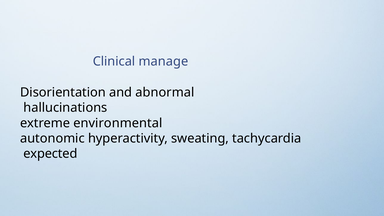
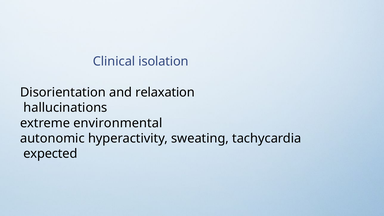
manage: manage -> isolation
abnormal: abnormal -> relaxation
